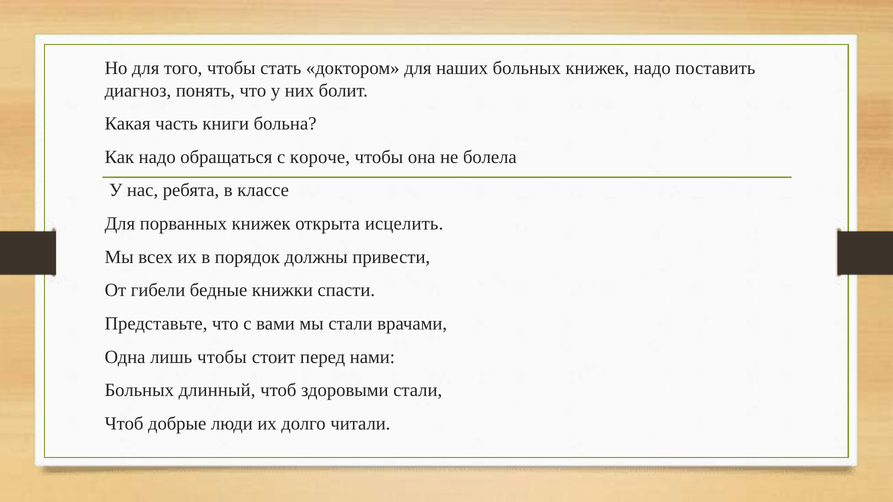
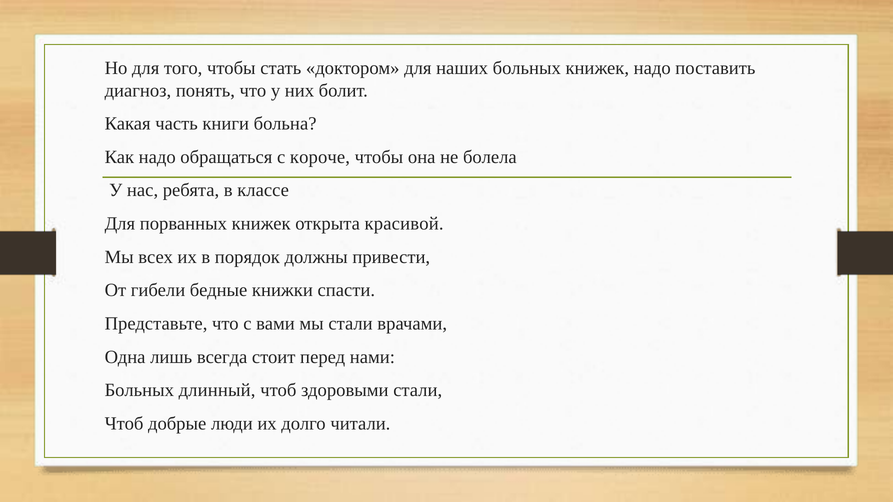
исцелить: исцелить -> красивой
лишь чтобы: чтобы -> всегда
